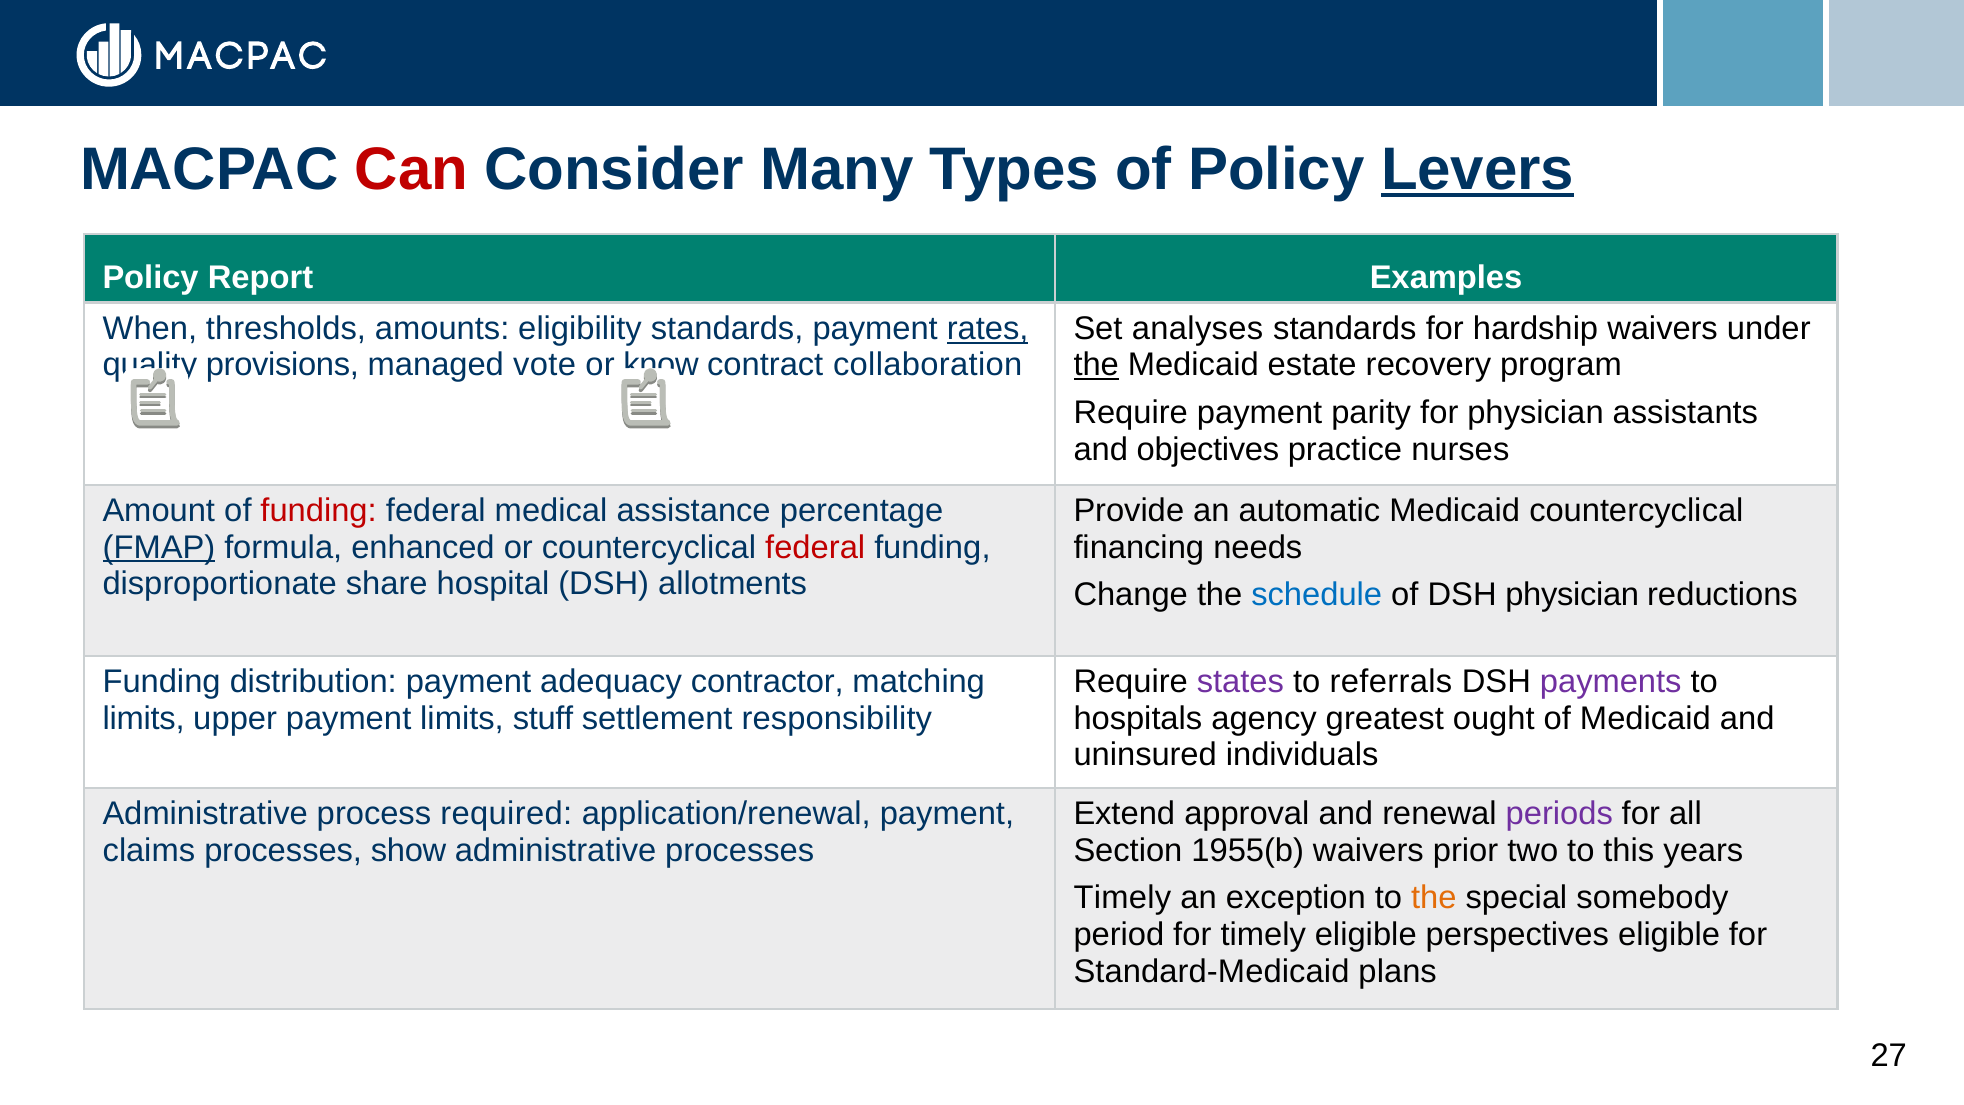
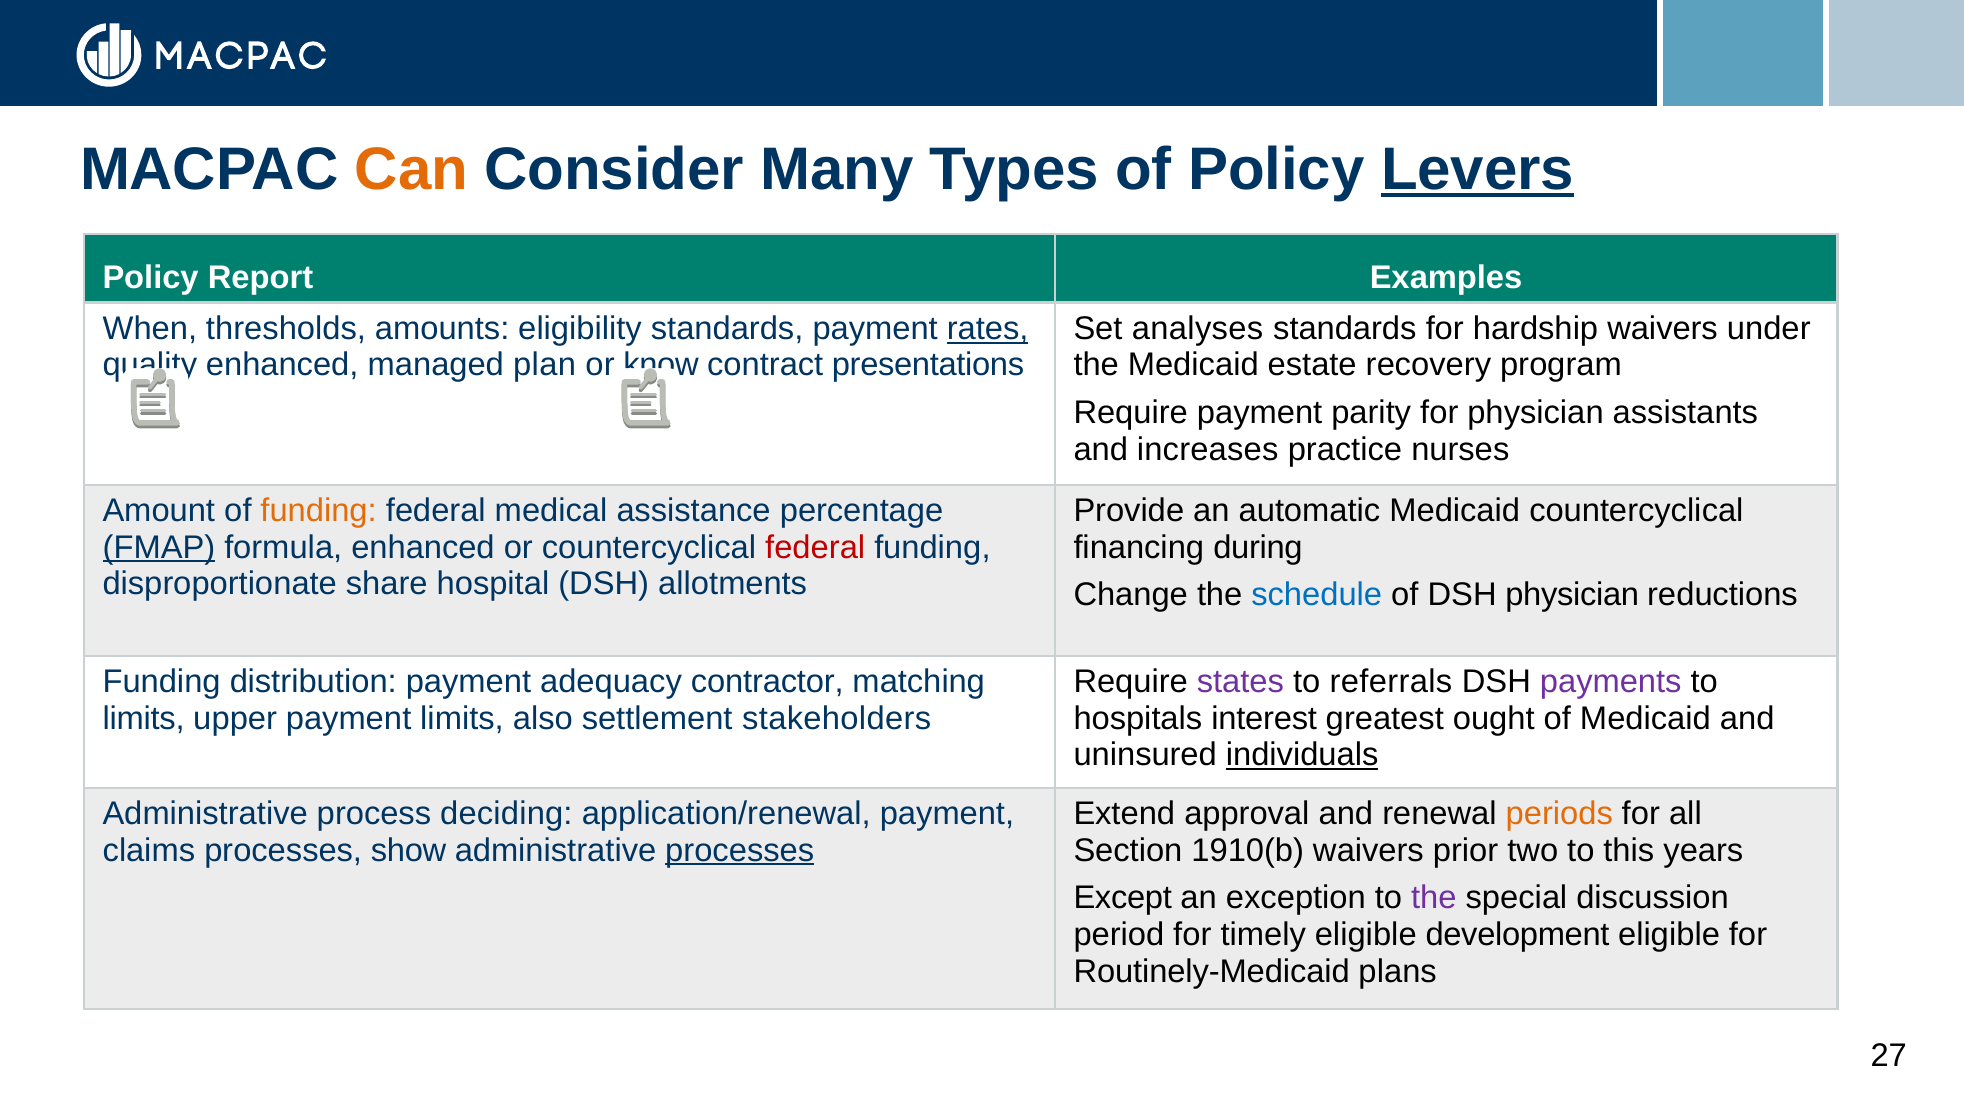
Can colour: red -> orange
quality provisions: provisions -> enhanced
vote: vote -> plan
collaboration: collaboration -> presentations
the at (1096, 365) underline: present -> none
objectives: objectives -> increases
funding at (319, 511) colour: red -> orange
needs: needs -> during
stuff: stuff -> also
responsibility: responsibility -> stakeholders
agency: agency -> interest
individuals underline: none -> present
required: required -> deciding
periods colour: purple -> orange
processes at (740, 850) underline: none -> present
1955(b: 1955(b -> 1910(b
Timely at (1122, 898): Timely -> Except
the at (1434, 898) colour: orange -> purple
somebody: somebody -> discussion
perspectives: perspectives -> development
Standard-Medicaid: Standard-Medicaid -> Routinely-Medicaid
